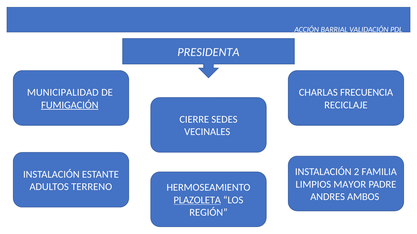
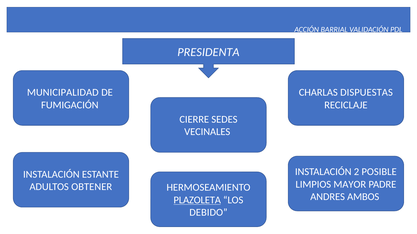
FRECUENCIA: FRECUENCIA -> DISPUESTAS
FUMIGACIÓN underline: present -> none
FAMILIA: FAMILIA -> POSIBLE
TERRENO: TERRENO -> OBTENER
REGIÓN: REGIÓN -> DEBIDO
